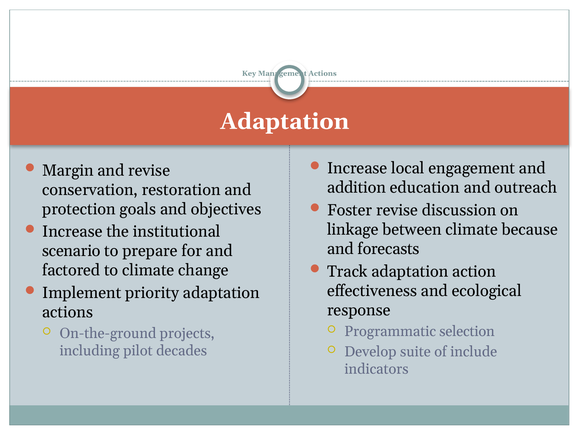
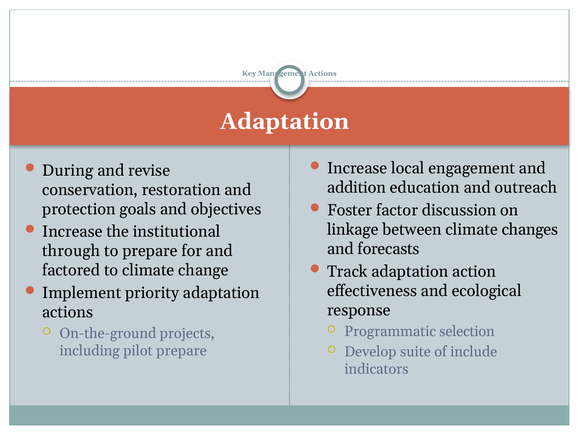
Margin: Margin -> During
Foster revise: revise -> factor
because: because -> changes
scenario: scenario -> through
pilot decades: decades -> prepare
